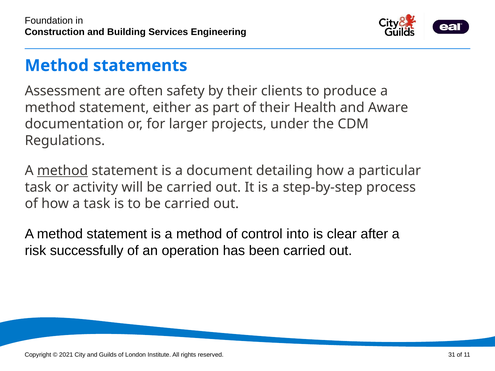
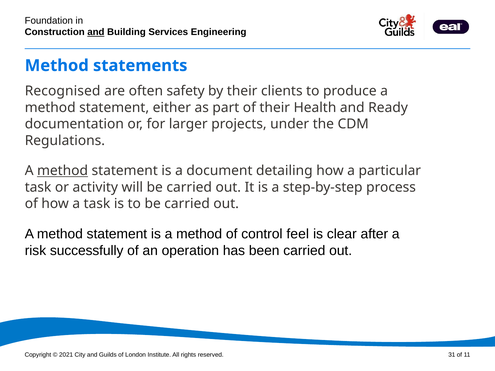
and at (96, 32) underline: none -> present
Assessment: Assessment -> Recognised
Aware: Aware -> Ready
into: into -> feel
